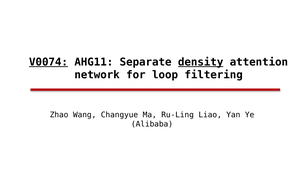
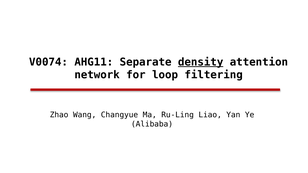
V0074 underline: present -> none
